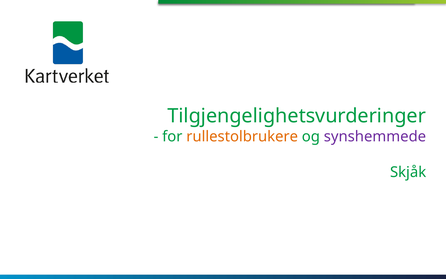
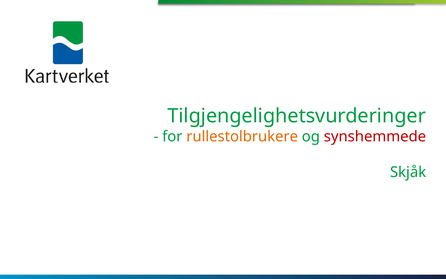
synshemmede colour: purple -> red
